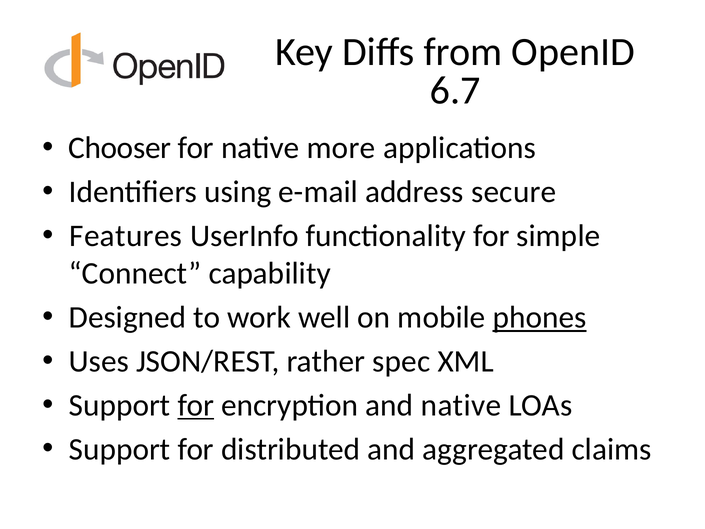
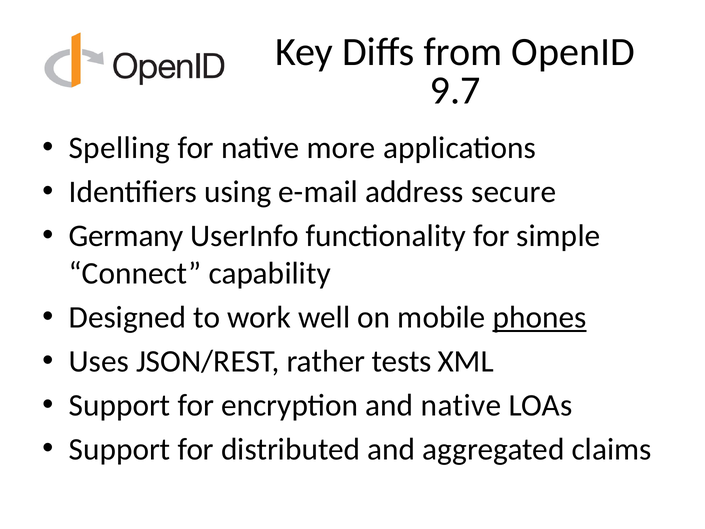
6.7: 6.7 -> 9.7
Chooser: Chooser -> Spelling
Features: Features -> Germany
spec: spec -> tests
for at (196, 405) underline: present -> none
